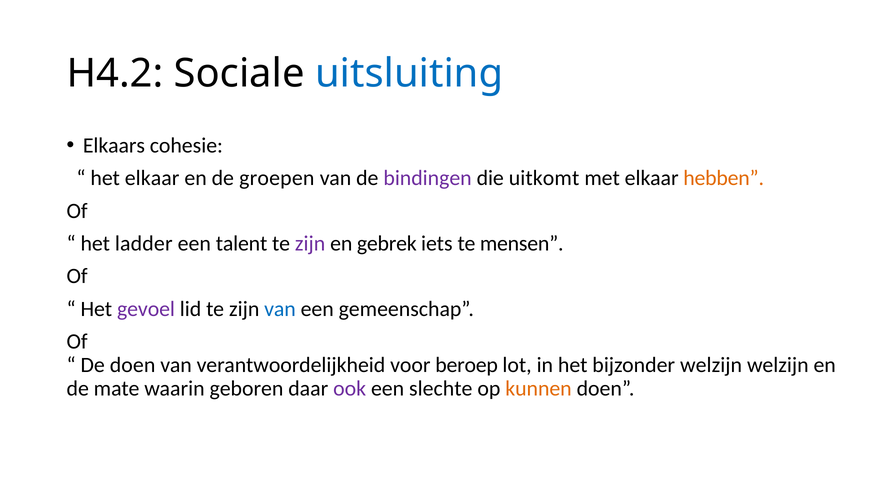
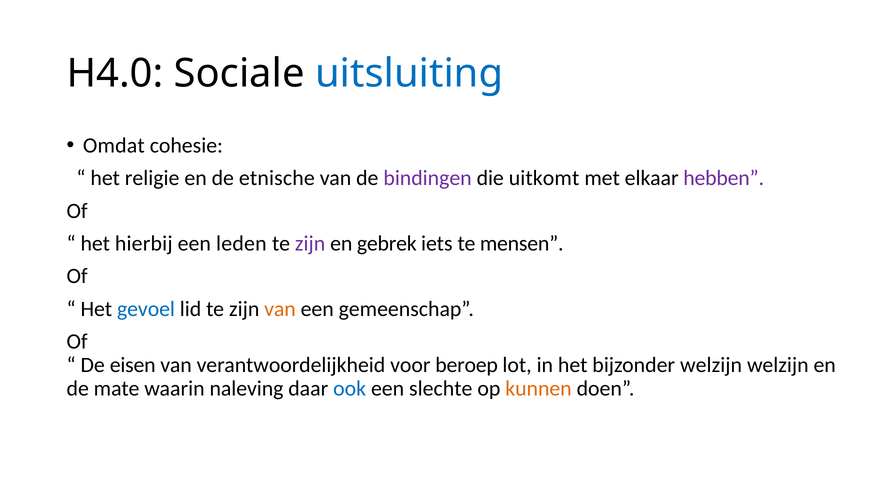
H4.2: H4.2 -> H4.0
Elkaars: Elkaars -> Omdat
het elkaar: elkaar -> religie
groepen: groepen -> etnische
hebben colour: orange -> purple
ladder: ladder -> hierbij
talent: talent -> leden
gevoel colour: purple -> blue
van at (280, 309) colour: blue -> orange
De doen: doen -> eisen
geboren: geboren -> naleving
ook colour: purple -> blue
